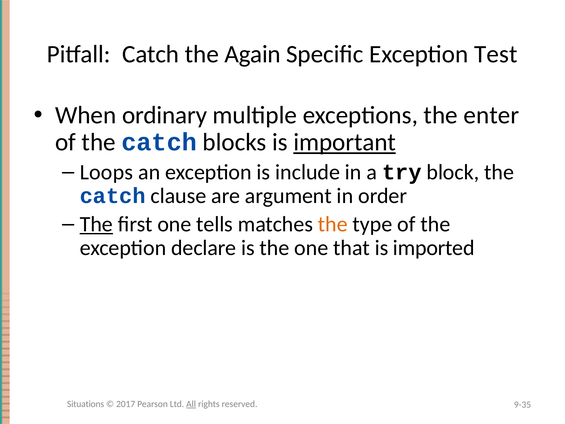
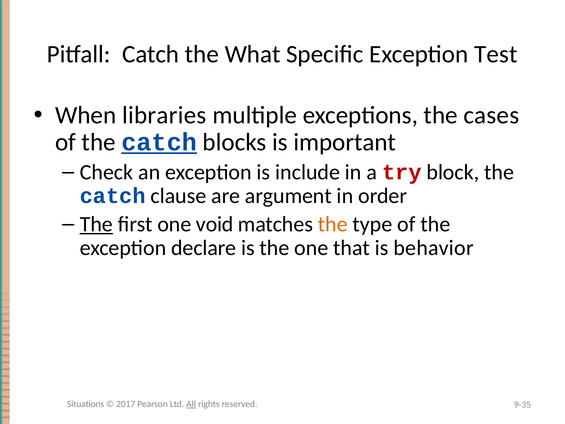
Again: Again -> What
ordinary: ordinary -> libraries
enter: enter -> cases
catch at (159, 142) underline: none -> present
important underline: present -> none
Loops: Loops -> Check
try colour: black -> red
tells: tells -> void
imported: imported -> behavior
